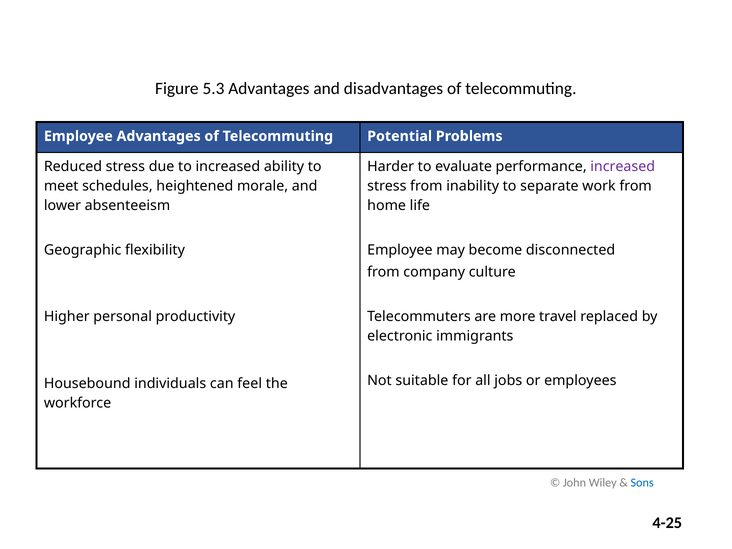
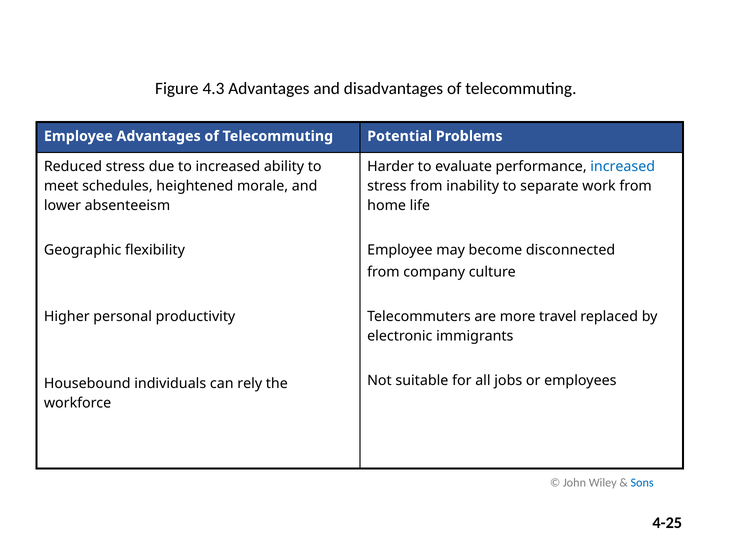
5.3: 5.3 -> 4.3
increased at (623, 167) colour: purple -> blue
feel: feel -> rely
